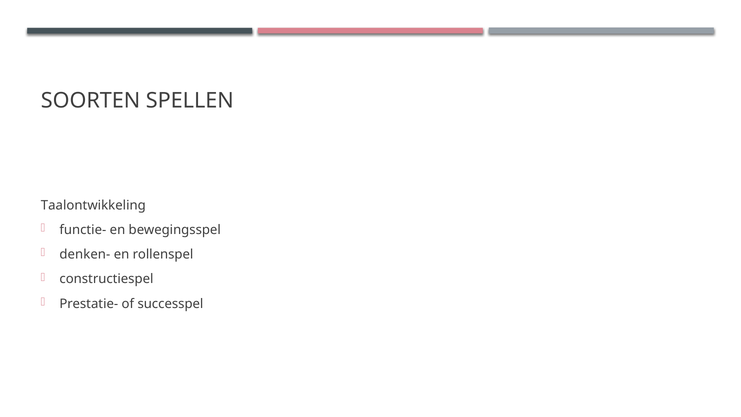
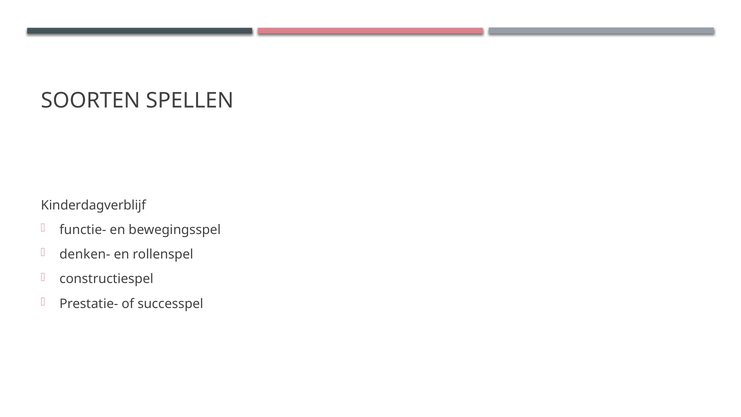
Taalontwikkeling: Taalontwikkeling -> Kinderdagverblijf
